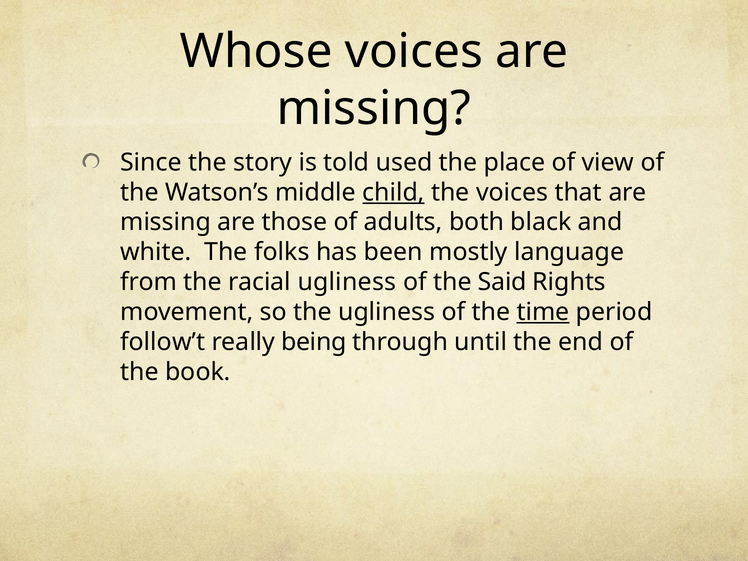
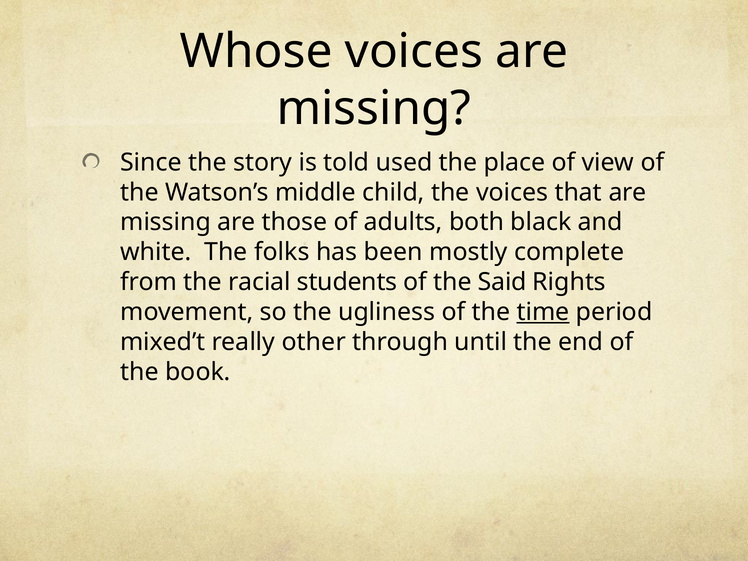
child underline: present -> none
language: language -> complete
racial ugliness: ugliness -> students
follow’t: follow’t -> mixed’t
being: being -> other
